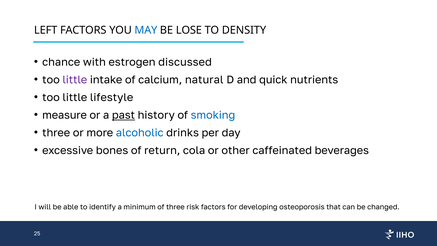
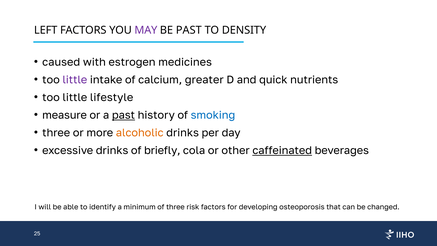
MAY colour: blue -> purple
BE LOSE: LOSE -> PAST
chance: chance -> caused
discussed: discussed -> medicines
natural: natural -> greater
alcoholic colour: blue -> orange
excessive bones: bones -> drinks
return: return -> briefly
caffeinated underline: none -> present
